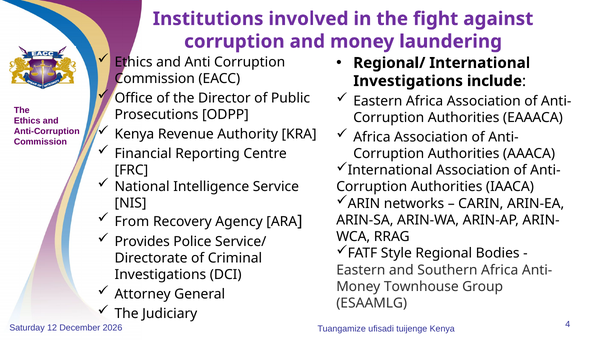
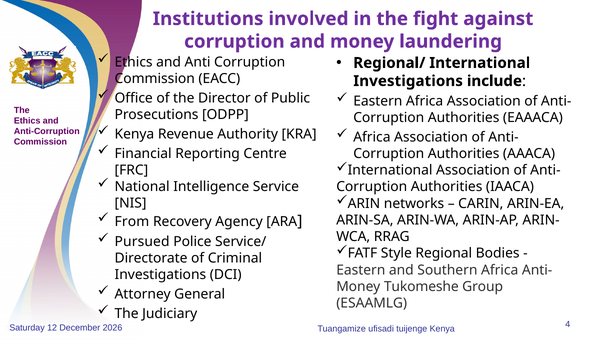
Provides: Provides -> Pursued
Townhouse: Townhouse -> Tukomeshe
